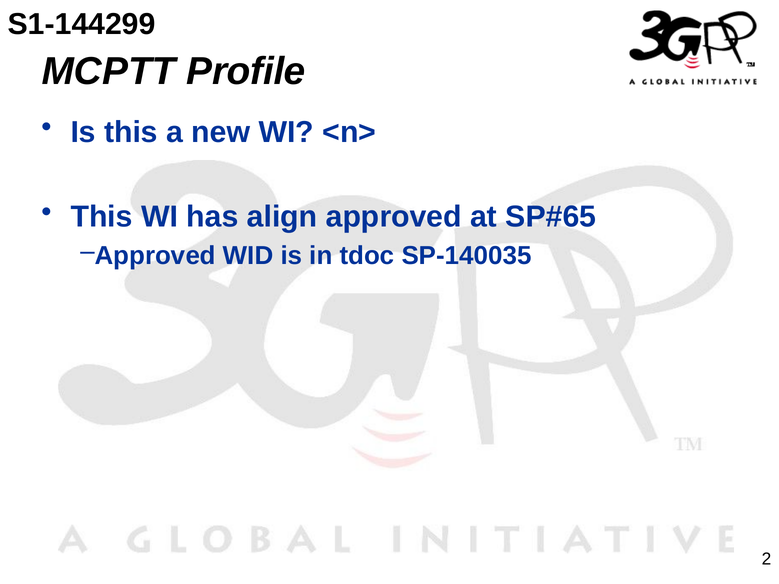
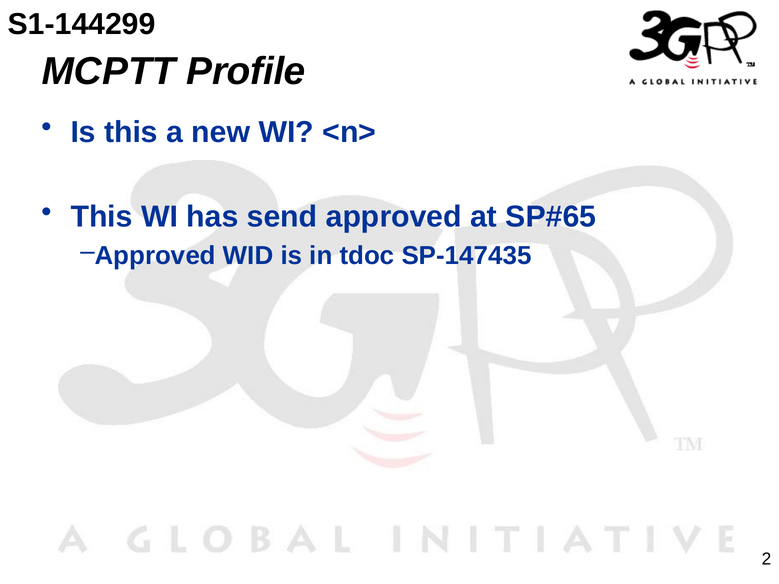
align: align -> send
SP-140035: SP-140035 -> SP-147435
